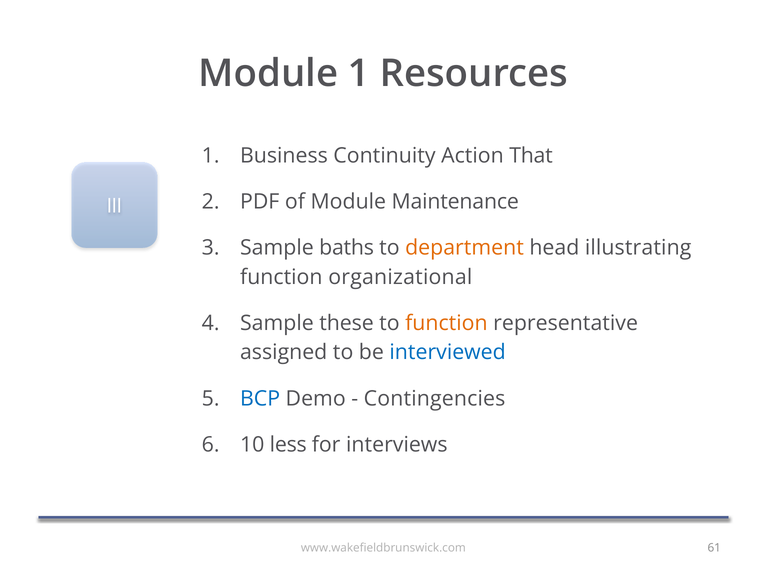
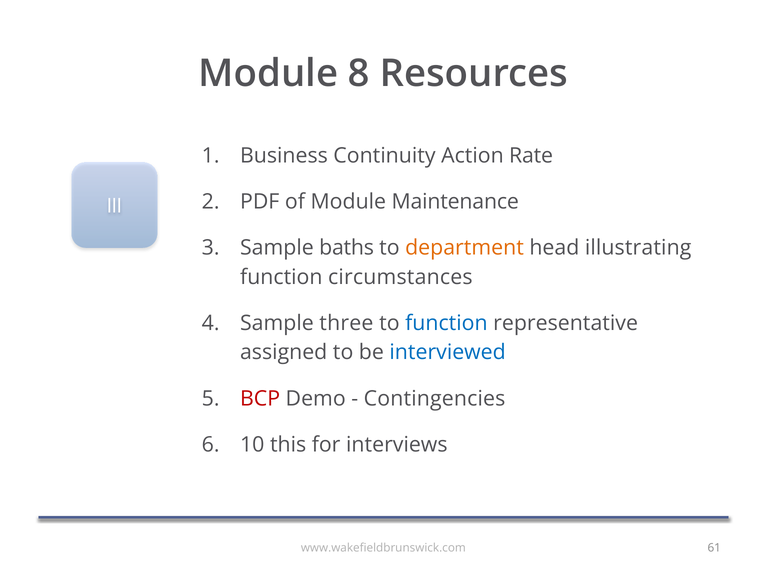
Module 1: 1 -> 8
That: That -> Rate
organizational: organizational -> circumstances
these: these -> three
function at (446, 323) colour: orange -> blue
BCP colour: blue -> red
less: less -> this
